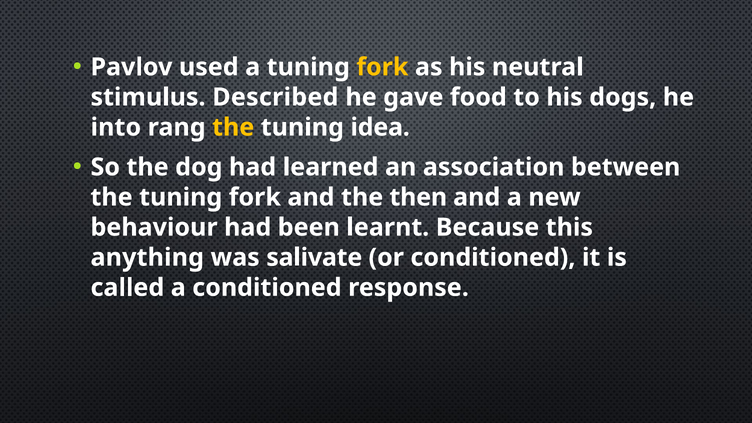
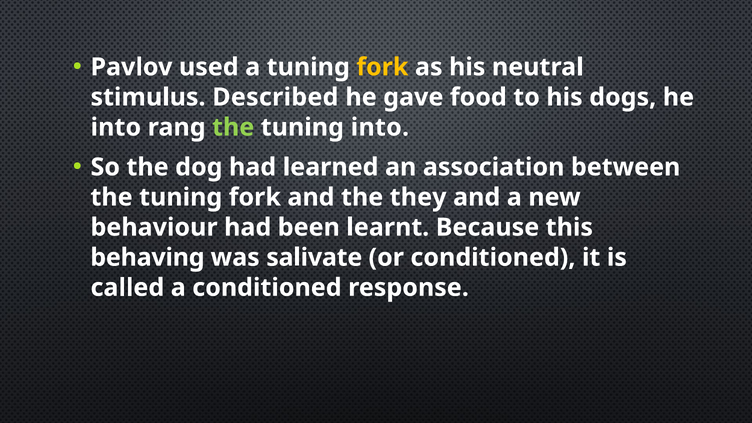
the at (233, 127) colour: yellow -> light green
tuning idea: idea -> into
then: then -> they
anything: anything -> behaving
